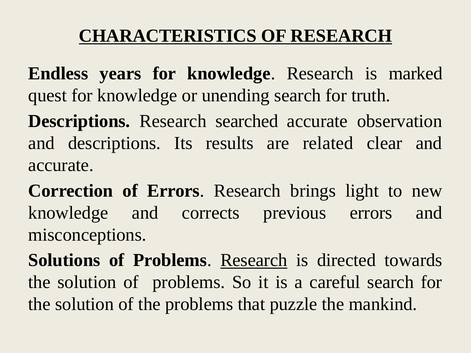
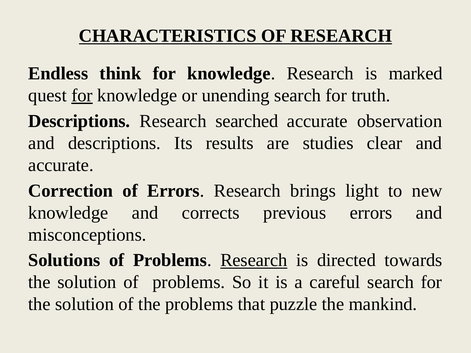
years: years -> think
for at (82, 95) underline: none -> present
related: related -> studies
